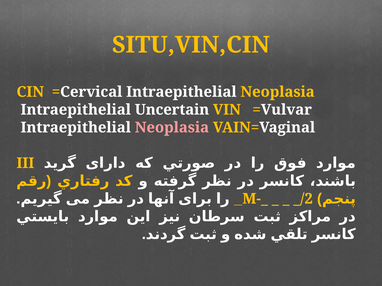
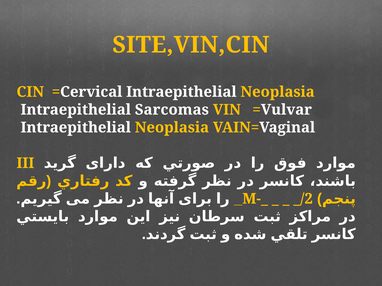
SITU,VIN,CIN: SITU,VIN,CIN -> SITE,VIN,CIN
Uncertain: Uncertain -> Sarcomas
Neoplasia at (172, 128) colour: pink -> yellow
